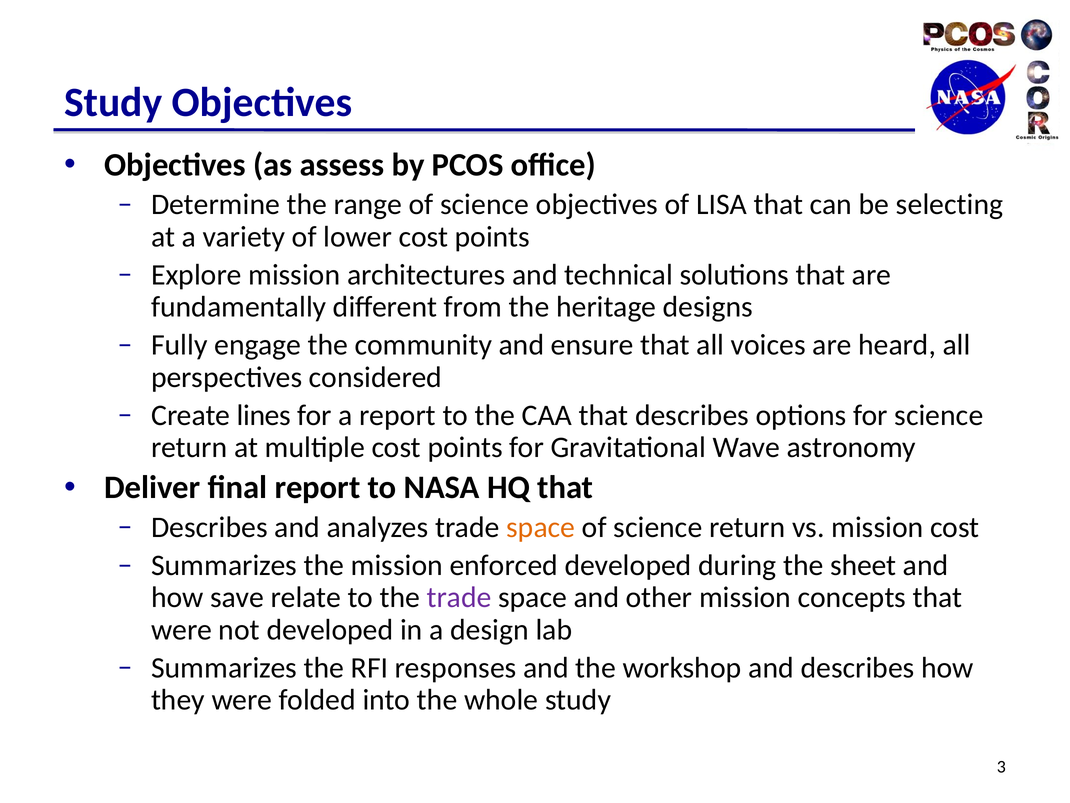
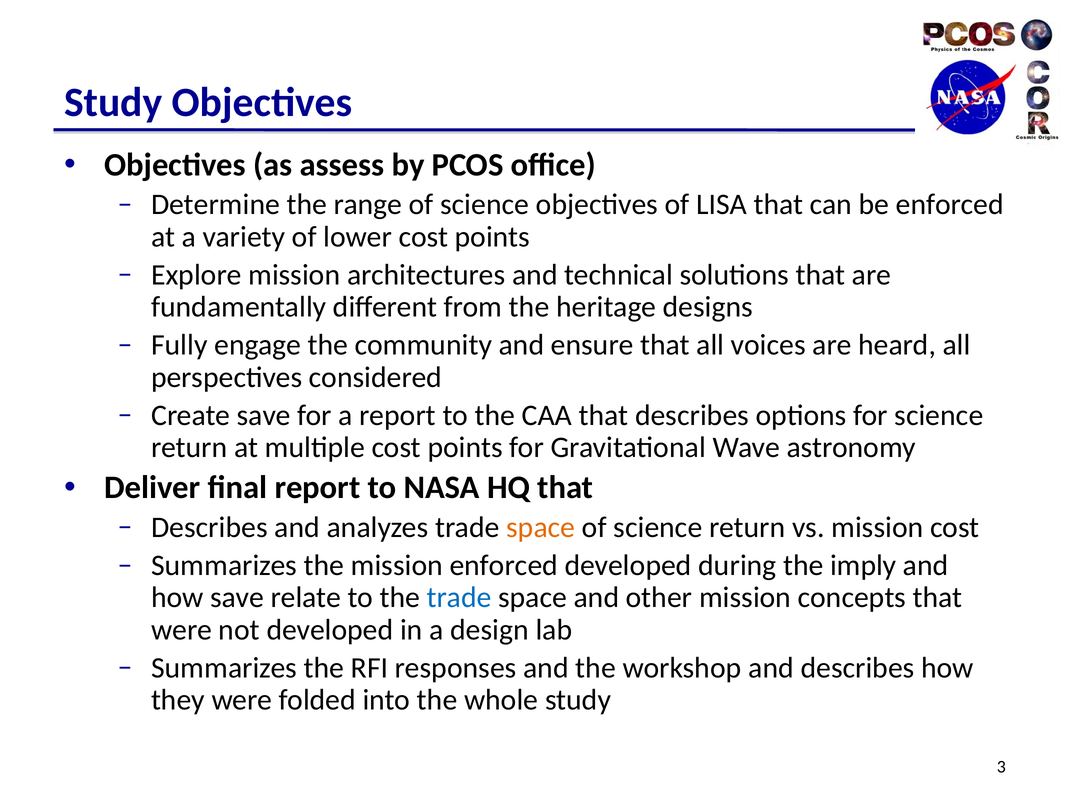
be selecting: selecting -> enforced
Create lines: lines -> save
sheet: sheet -> imply
trade at (459, 597) colour: purple -> blue
